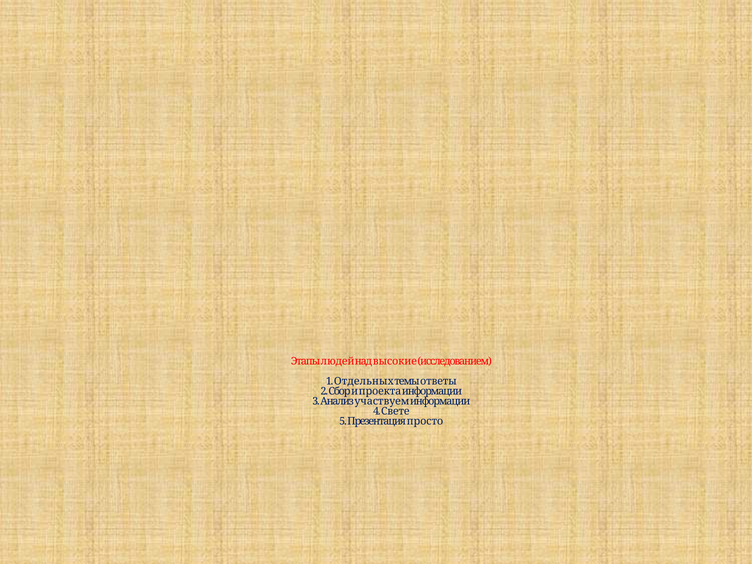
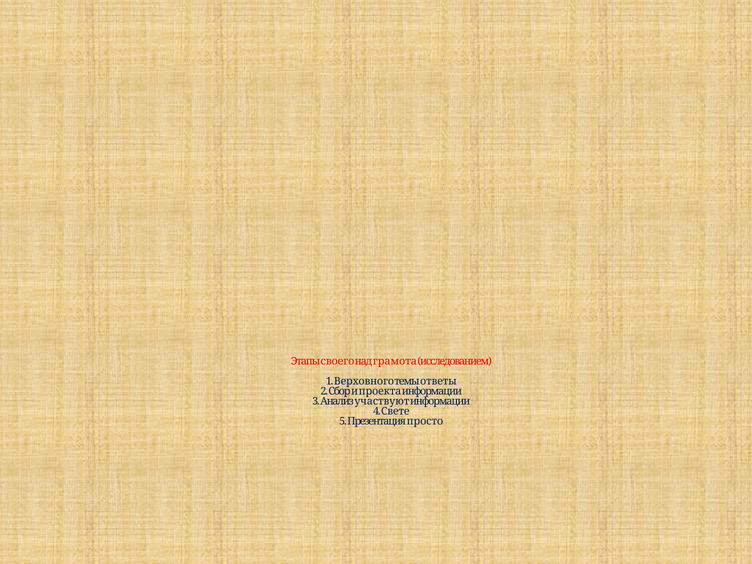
людей: людей -> своего
высокие: высокие -> грамота
Отдельных: Отдельных -> Верховного
участвуем: участвуем -> участвуют
